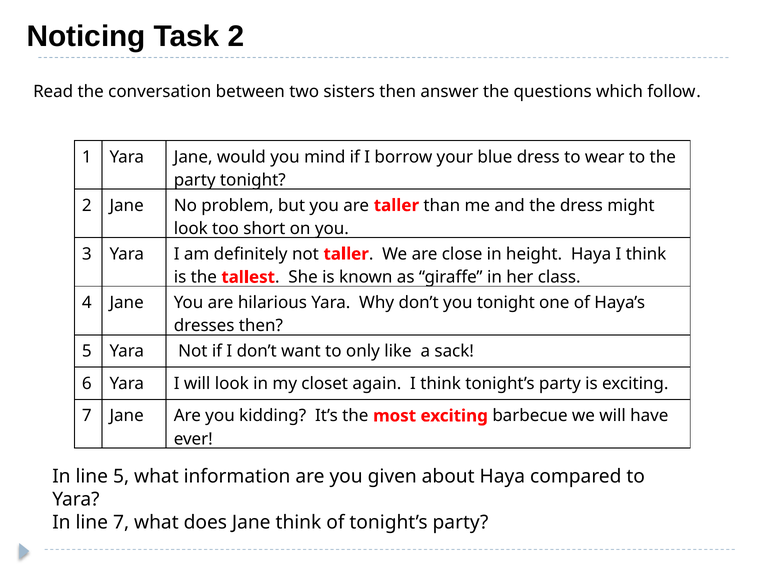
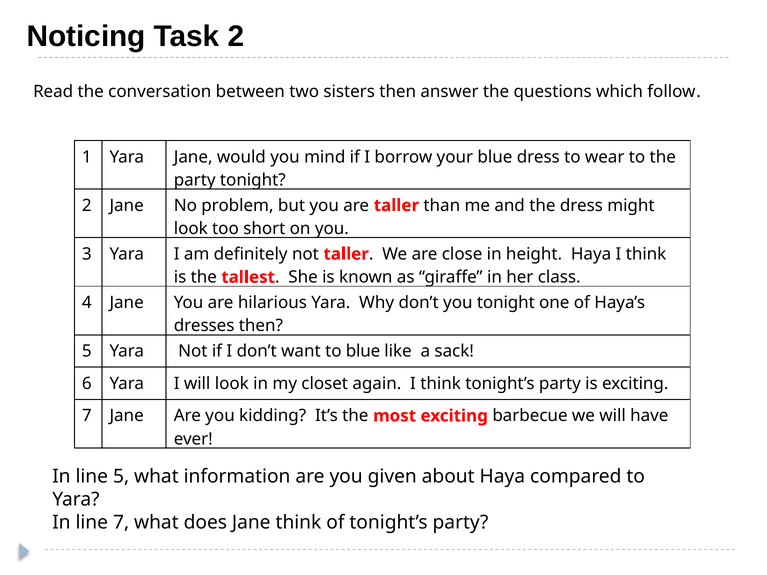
to only: only -> blue
